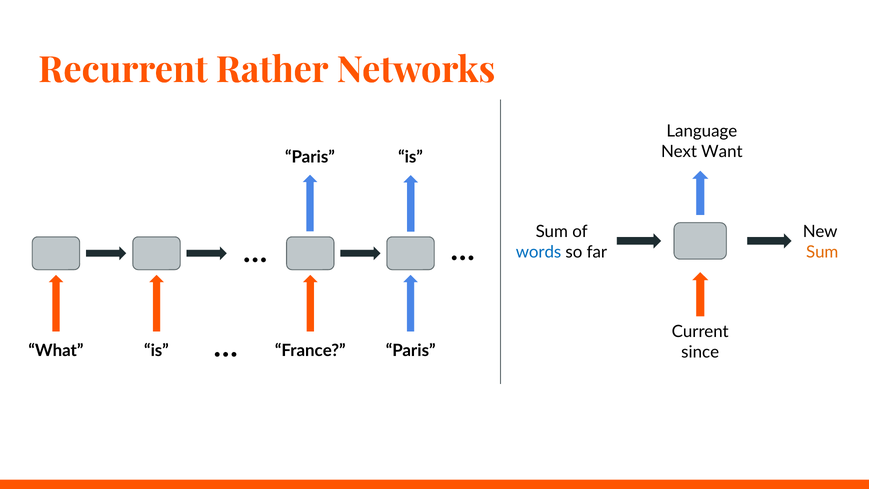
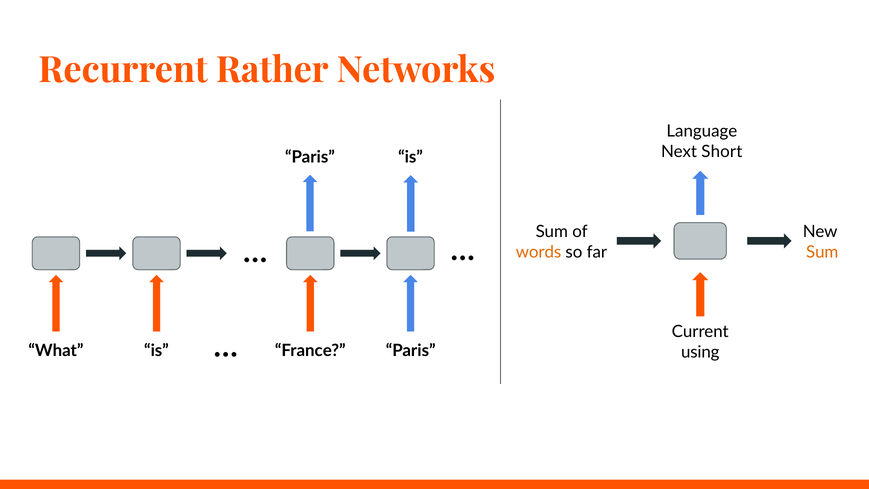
Want: Want -> Short
words colour: blue -> orange
since: since -> using
